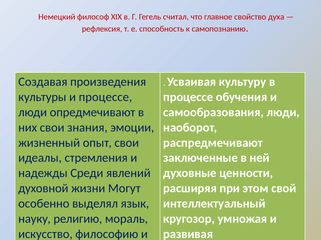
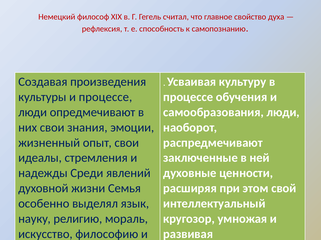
Могут: Могут -> Семья
